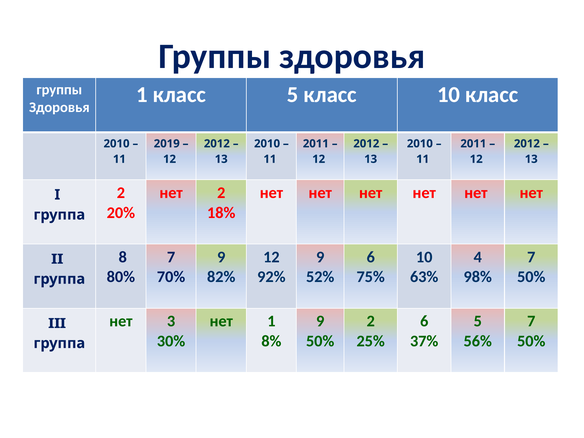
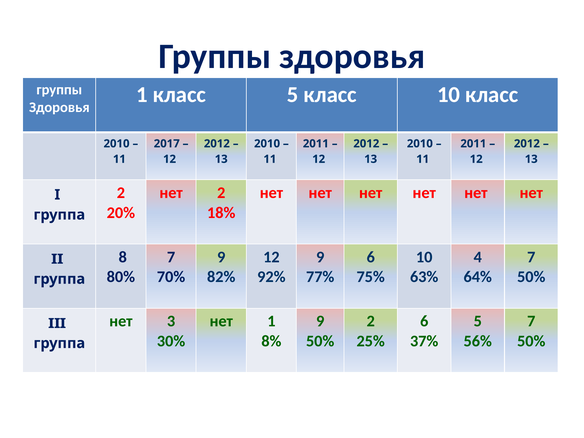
2019: 2019 -> 2017
52%: 52% -> 77%
98%: 98% -> 64%
